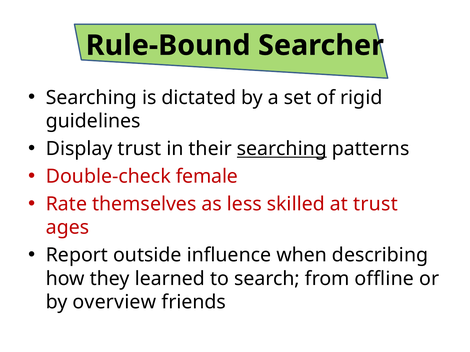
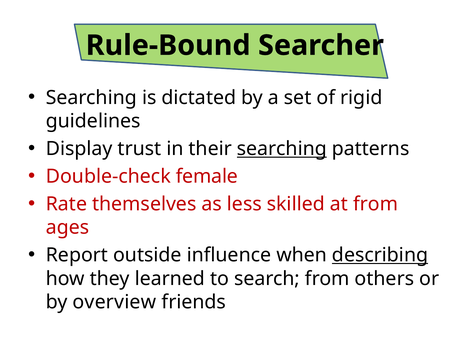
at trust: trust -> from
describing underline: none -> present
offline: offline -> others
